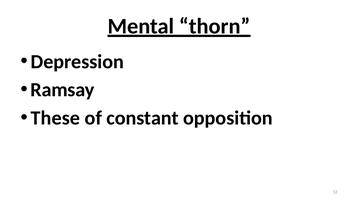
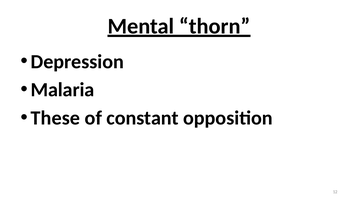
Ramsay: Ramsay -> Malaria
